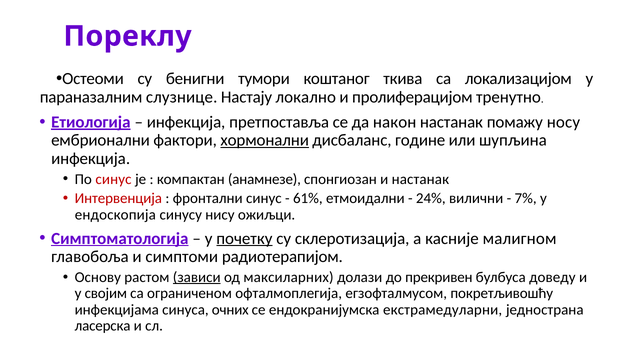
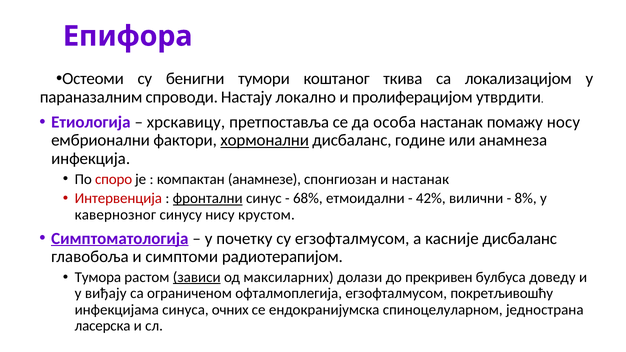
Пореклу: Пореклу -> Епифора
слузнице: слузнице -> спроводи
тренутно: тренутно -> утврдити
Етиологија underline: present -> none
инфекција at (186, 122): инфекција -> хрскавицу
након: након -> особа
шупљина: шупљина -> анамнеза
По синус: синус -> споро
фронтални underline: none -> present
61%: 61% -> 68%
24%: 24% -> 42%
7%: 7% -> 8%
ендоскопија: ендоскопија -> кавернозног
ожиљци: ожиљци -> крустом
почетку underline: present -> none
су склеротизација: склеротизација -> егзофталмусом
касније малигном: малигном -> дисбаланс
Основу: Основу -> Тумора
својим: својим -> виђају
екстрамедуларни: екстрамедуларни -> спиноцелуларном
